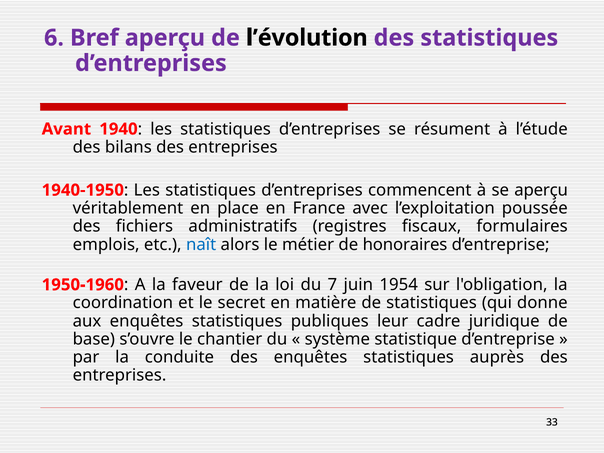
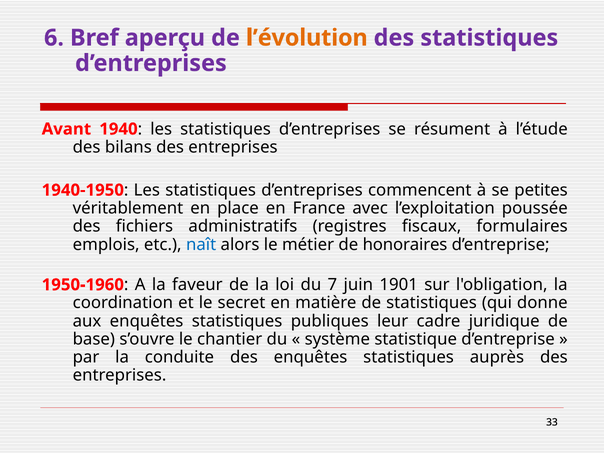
l’évolution colour: black -> orange
se aperçu: aperçu -> petites
1954: 1954 -> 1901
